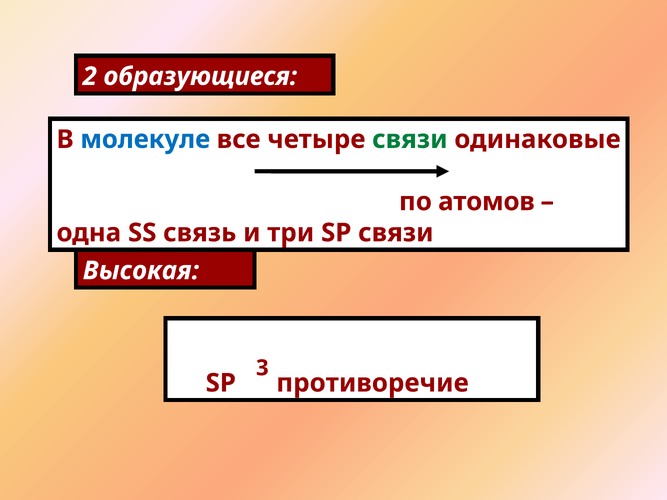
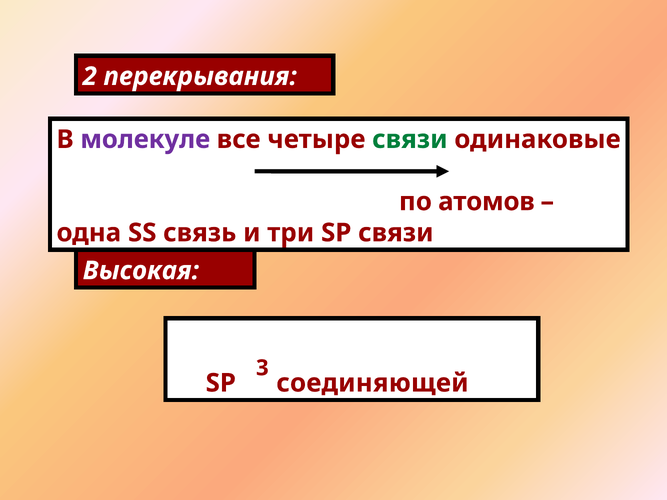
образующиеся: образующиеся -> перекрывания
молекуле colour: blue -> purple
противоречие: противоречие -> соединяющей
